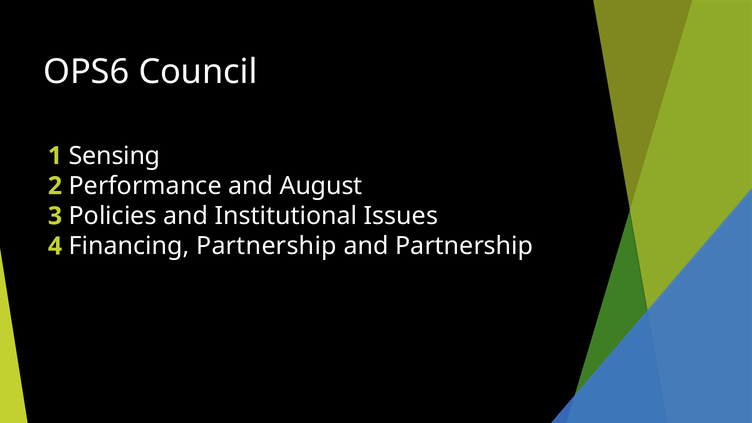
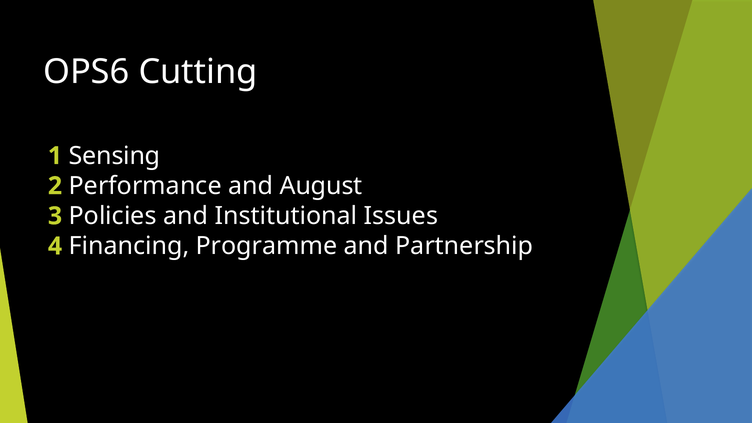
Council: Council -> Cutting
Financing Partnership: Partnership -> Programme
